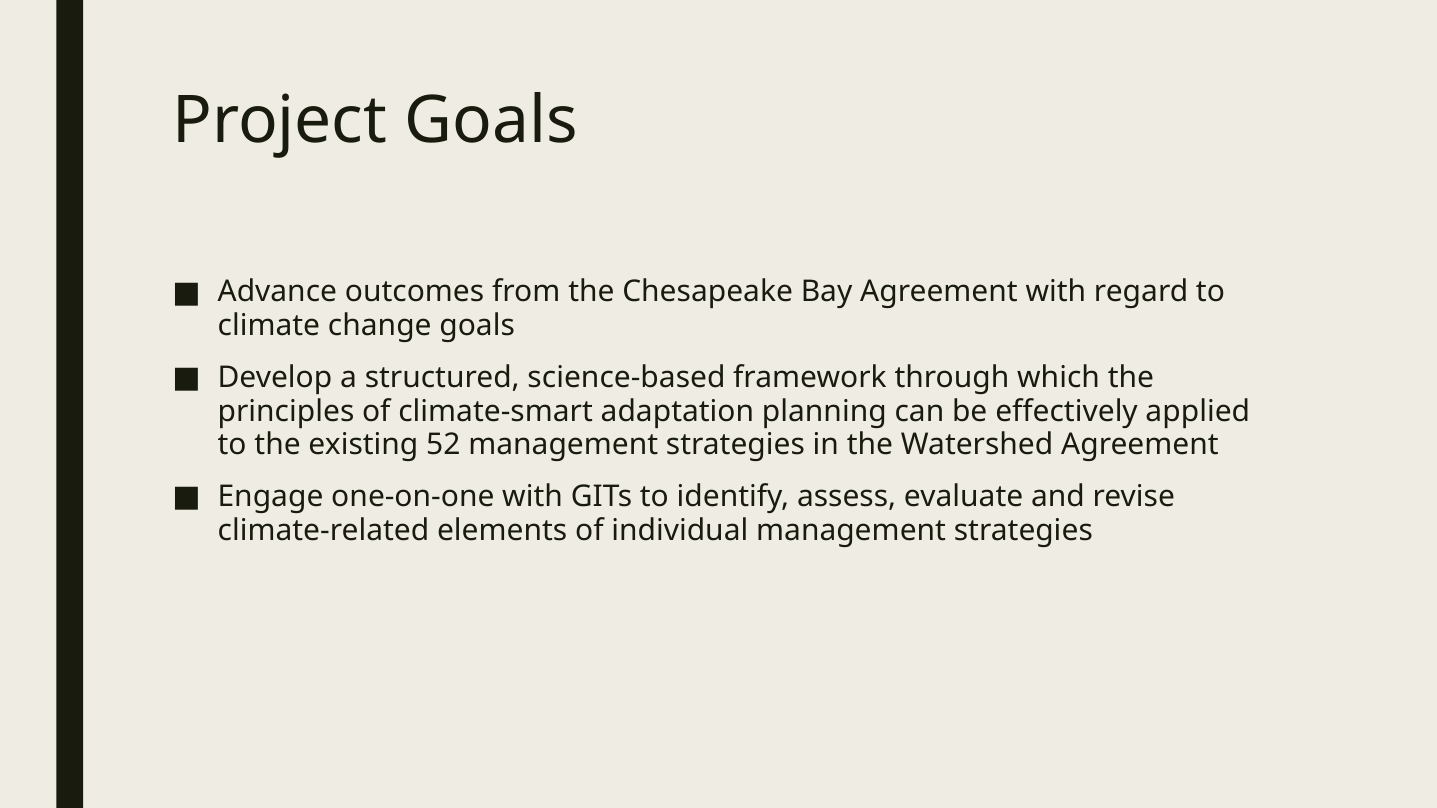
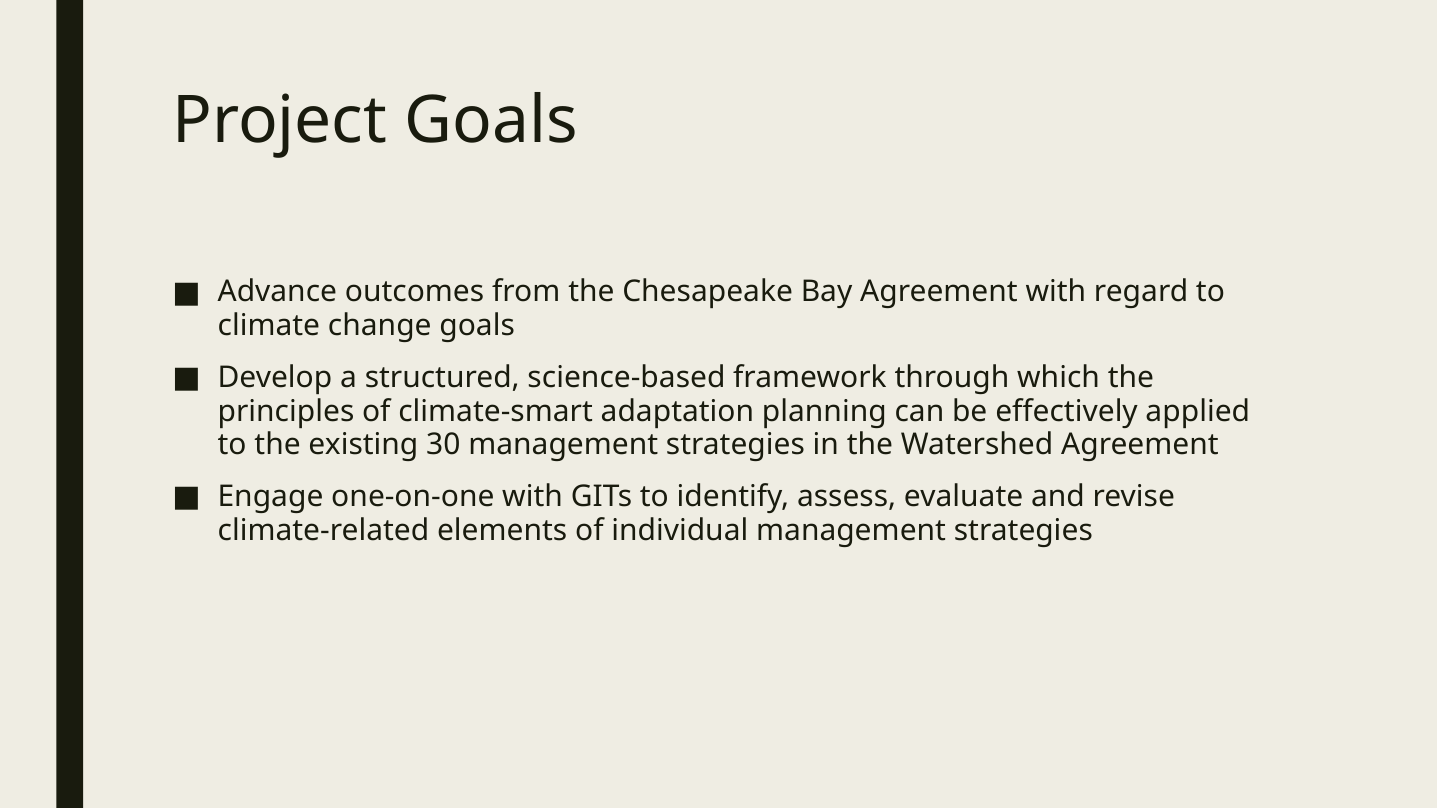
52: 52 -> 30
